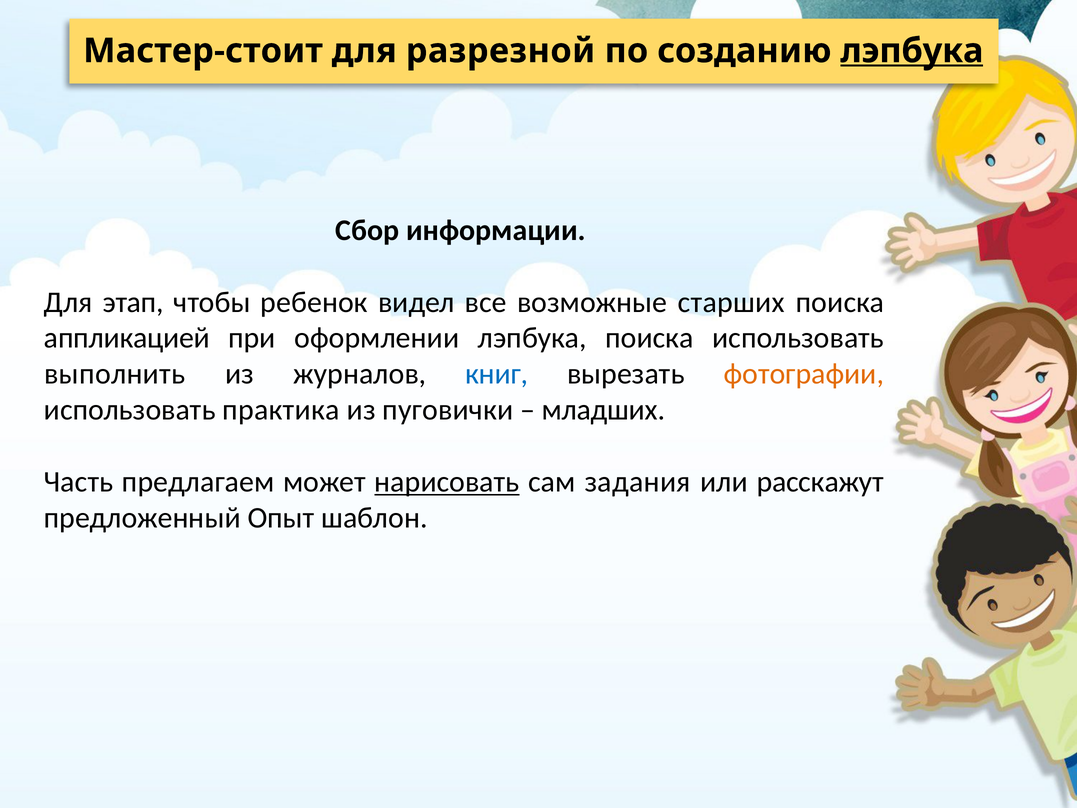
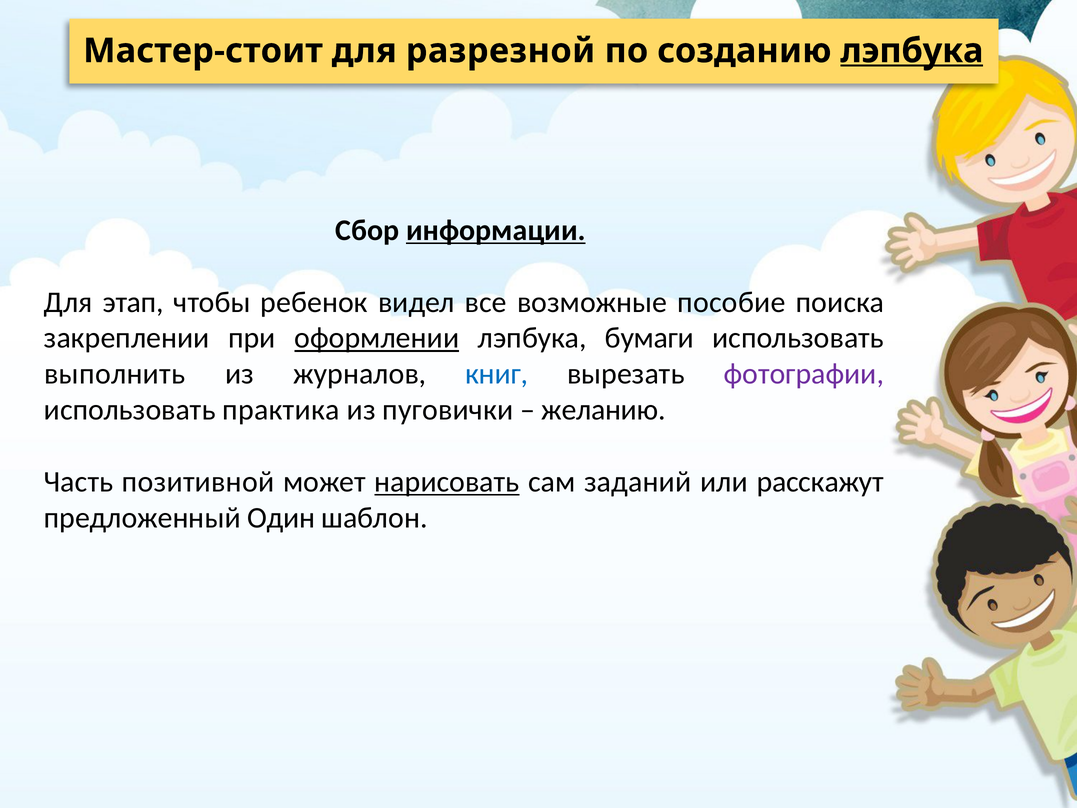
информации underline: none -> present
старших: старших -> пособие
аппликацией: аппликацией -> закреплении
оформлении underline: none -> present
лэпбука поиска: поиска -> бумаги
фотографии colour: orange -> purple
младших: младших -> желанию
предлагаем: предлагаем -> позитивной
задания: задания -> заданий
Опыт: Опыт -> Один
